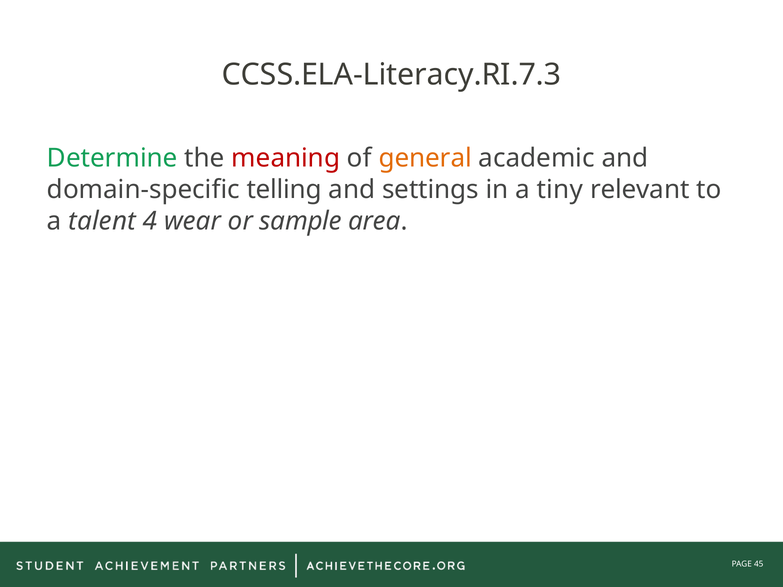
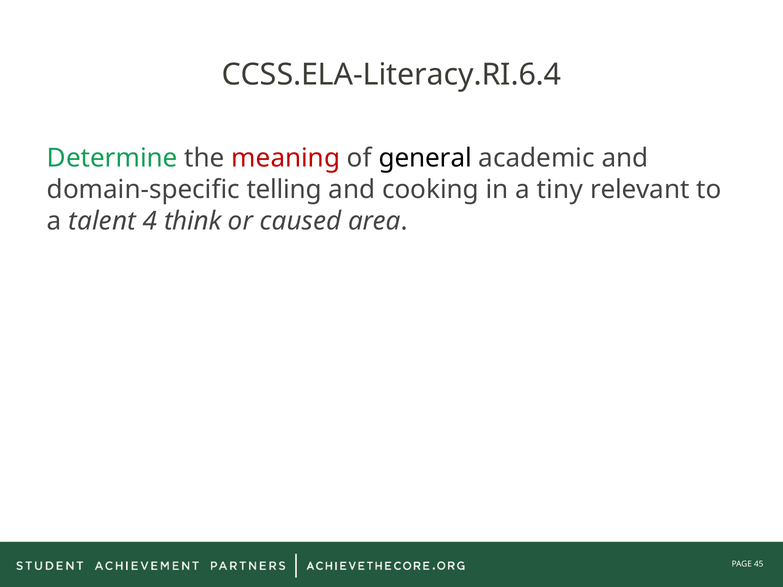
CCSS.ELA-Literacy.RI.7.3: CCSS.ELA-Literacy.RI.7.3 -> CCSS.ELA-Literacy.RI.6.4
general colour: orange -> black
settings: settings -> cooking
wear: wear -> think
sample: sample -> caused
